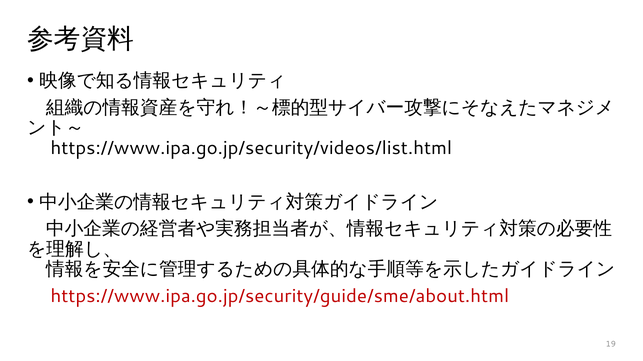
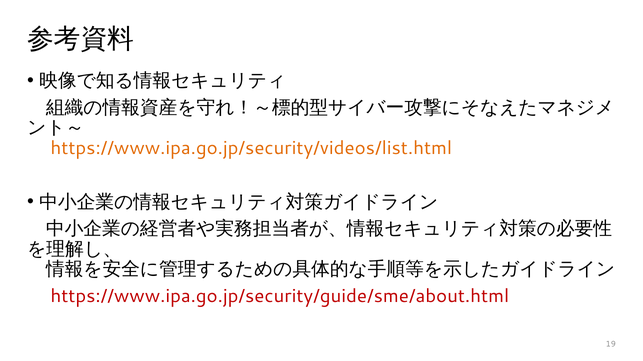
https://www.ipa.go.jp/security/videos/list.html colour: black -> orange
